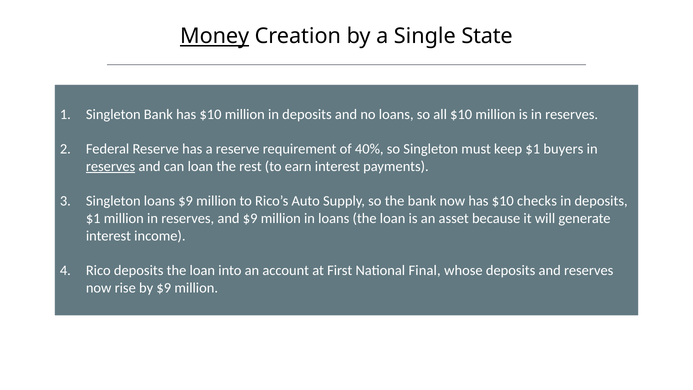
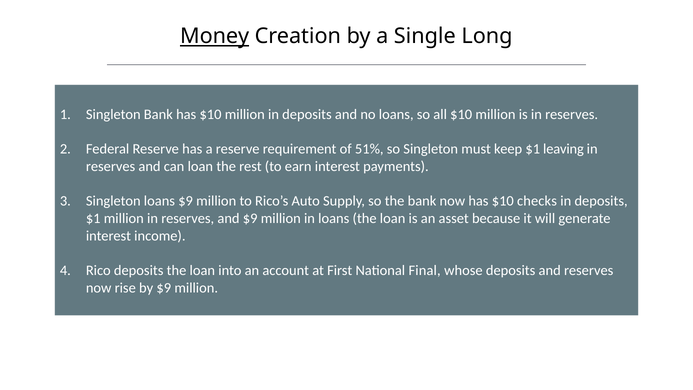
State: State -> Long
40%: 40% -> 51%
buyers: buyers -> leaving
reserves at (111, 166) underline: present -> none
